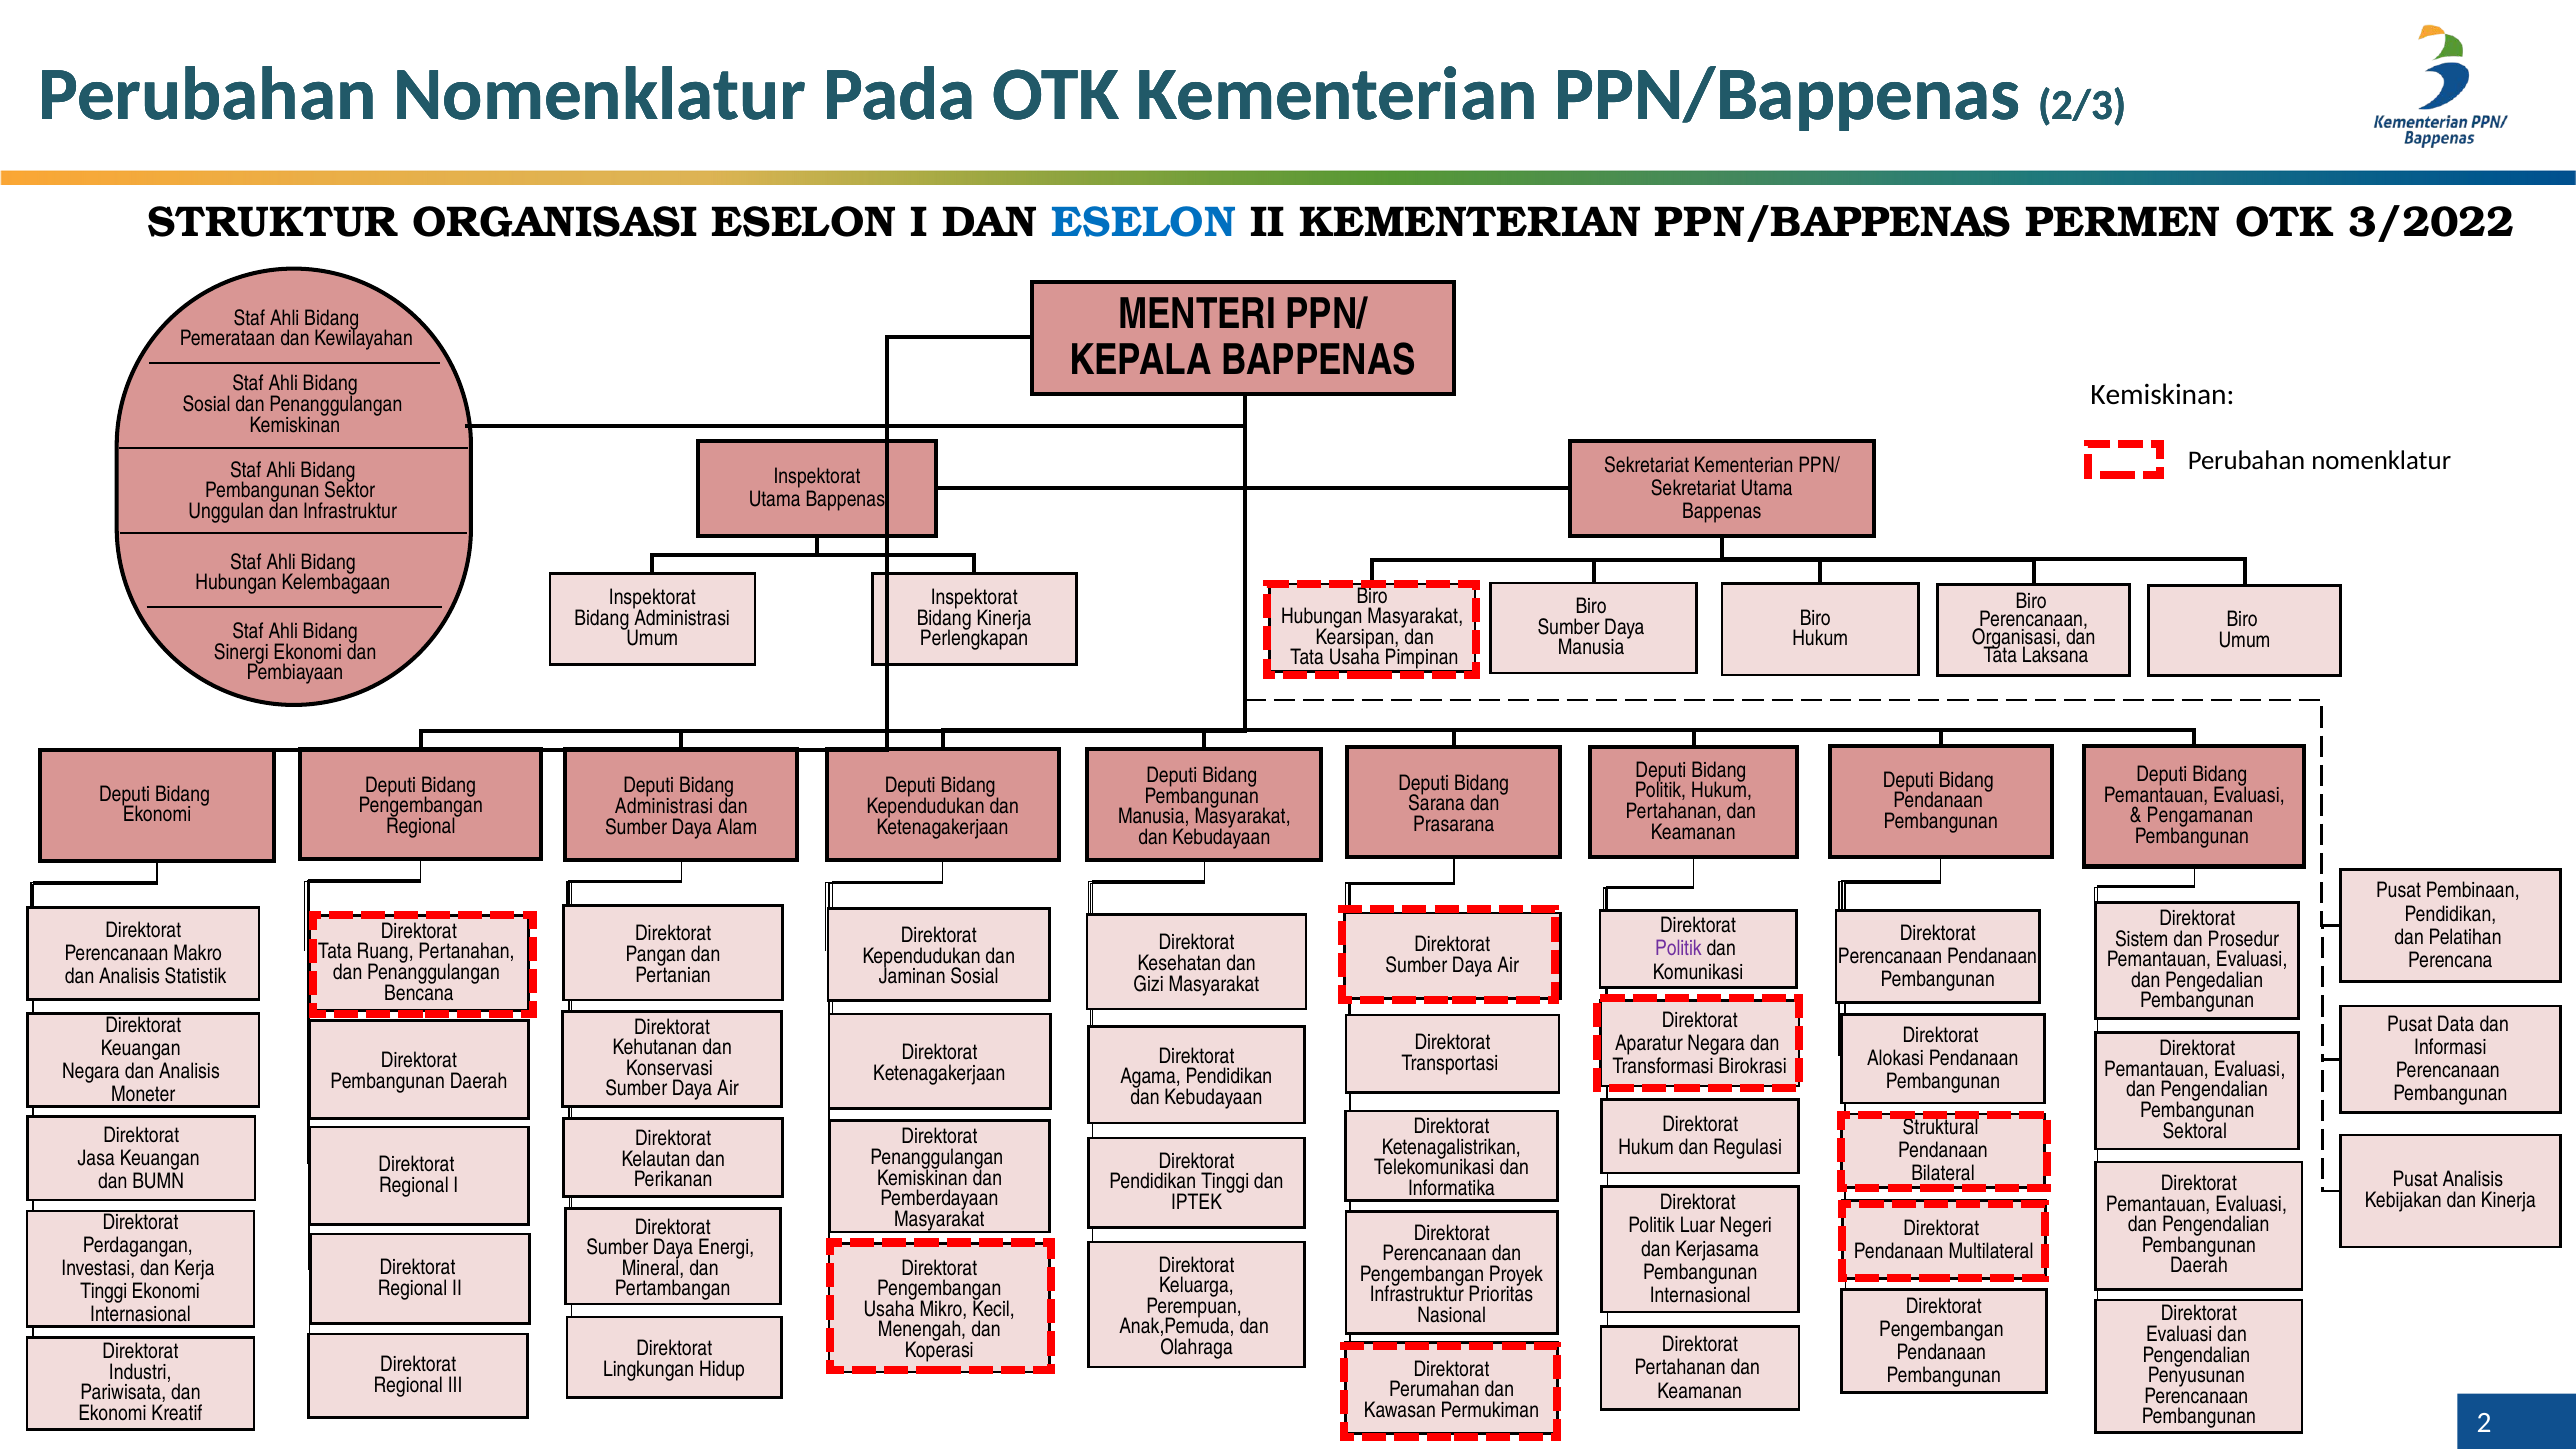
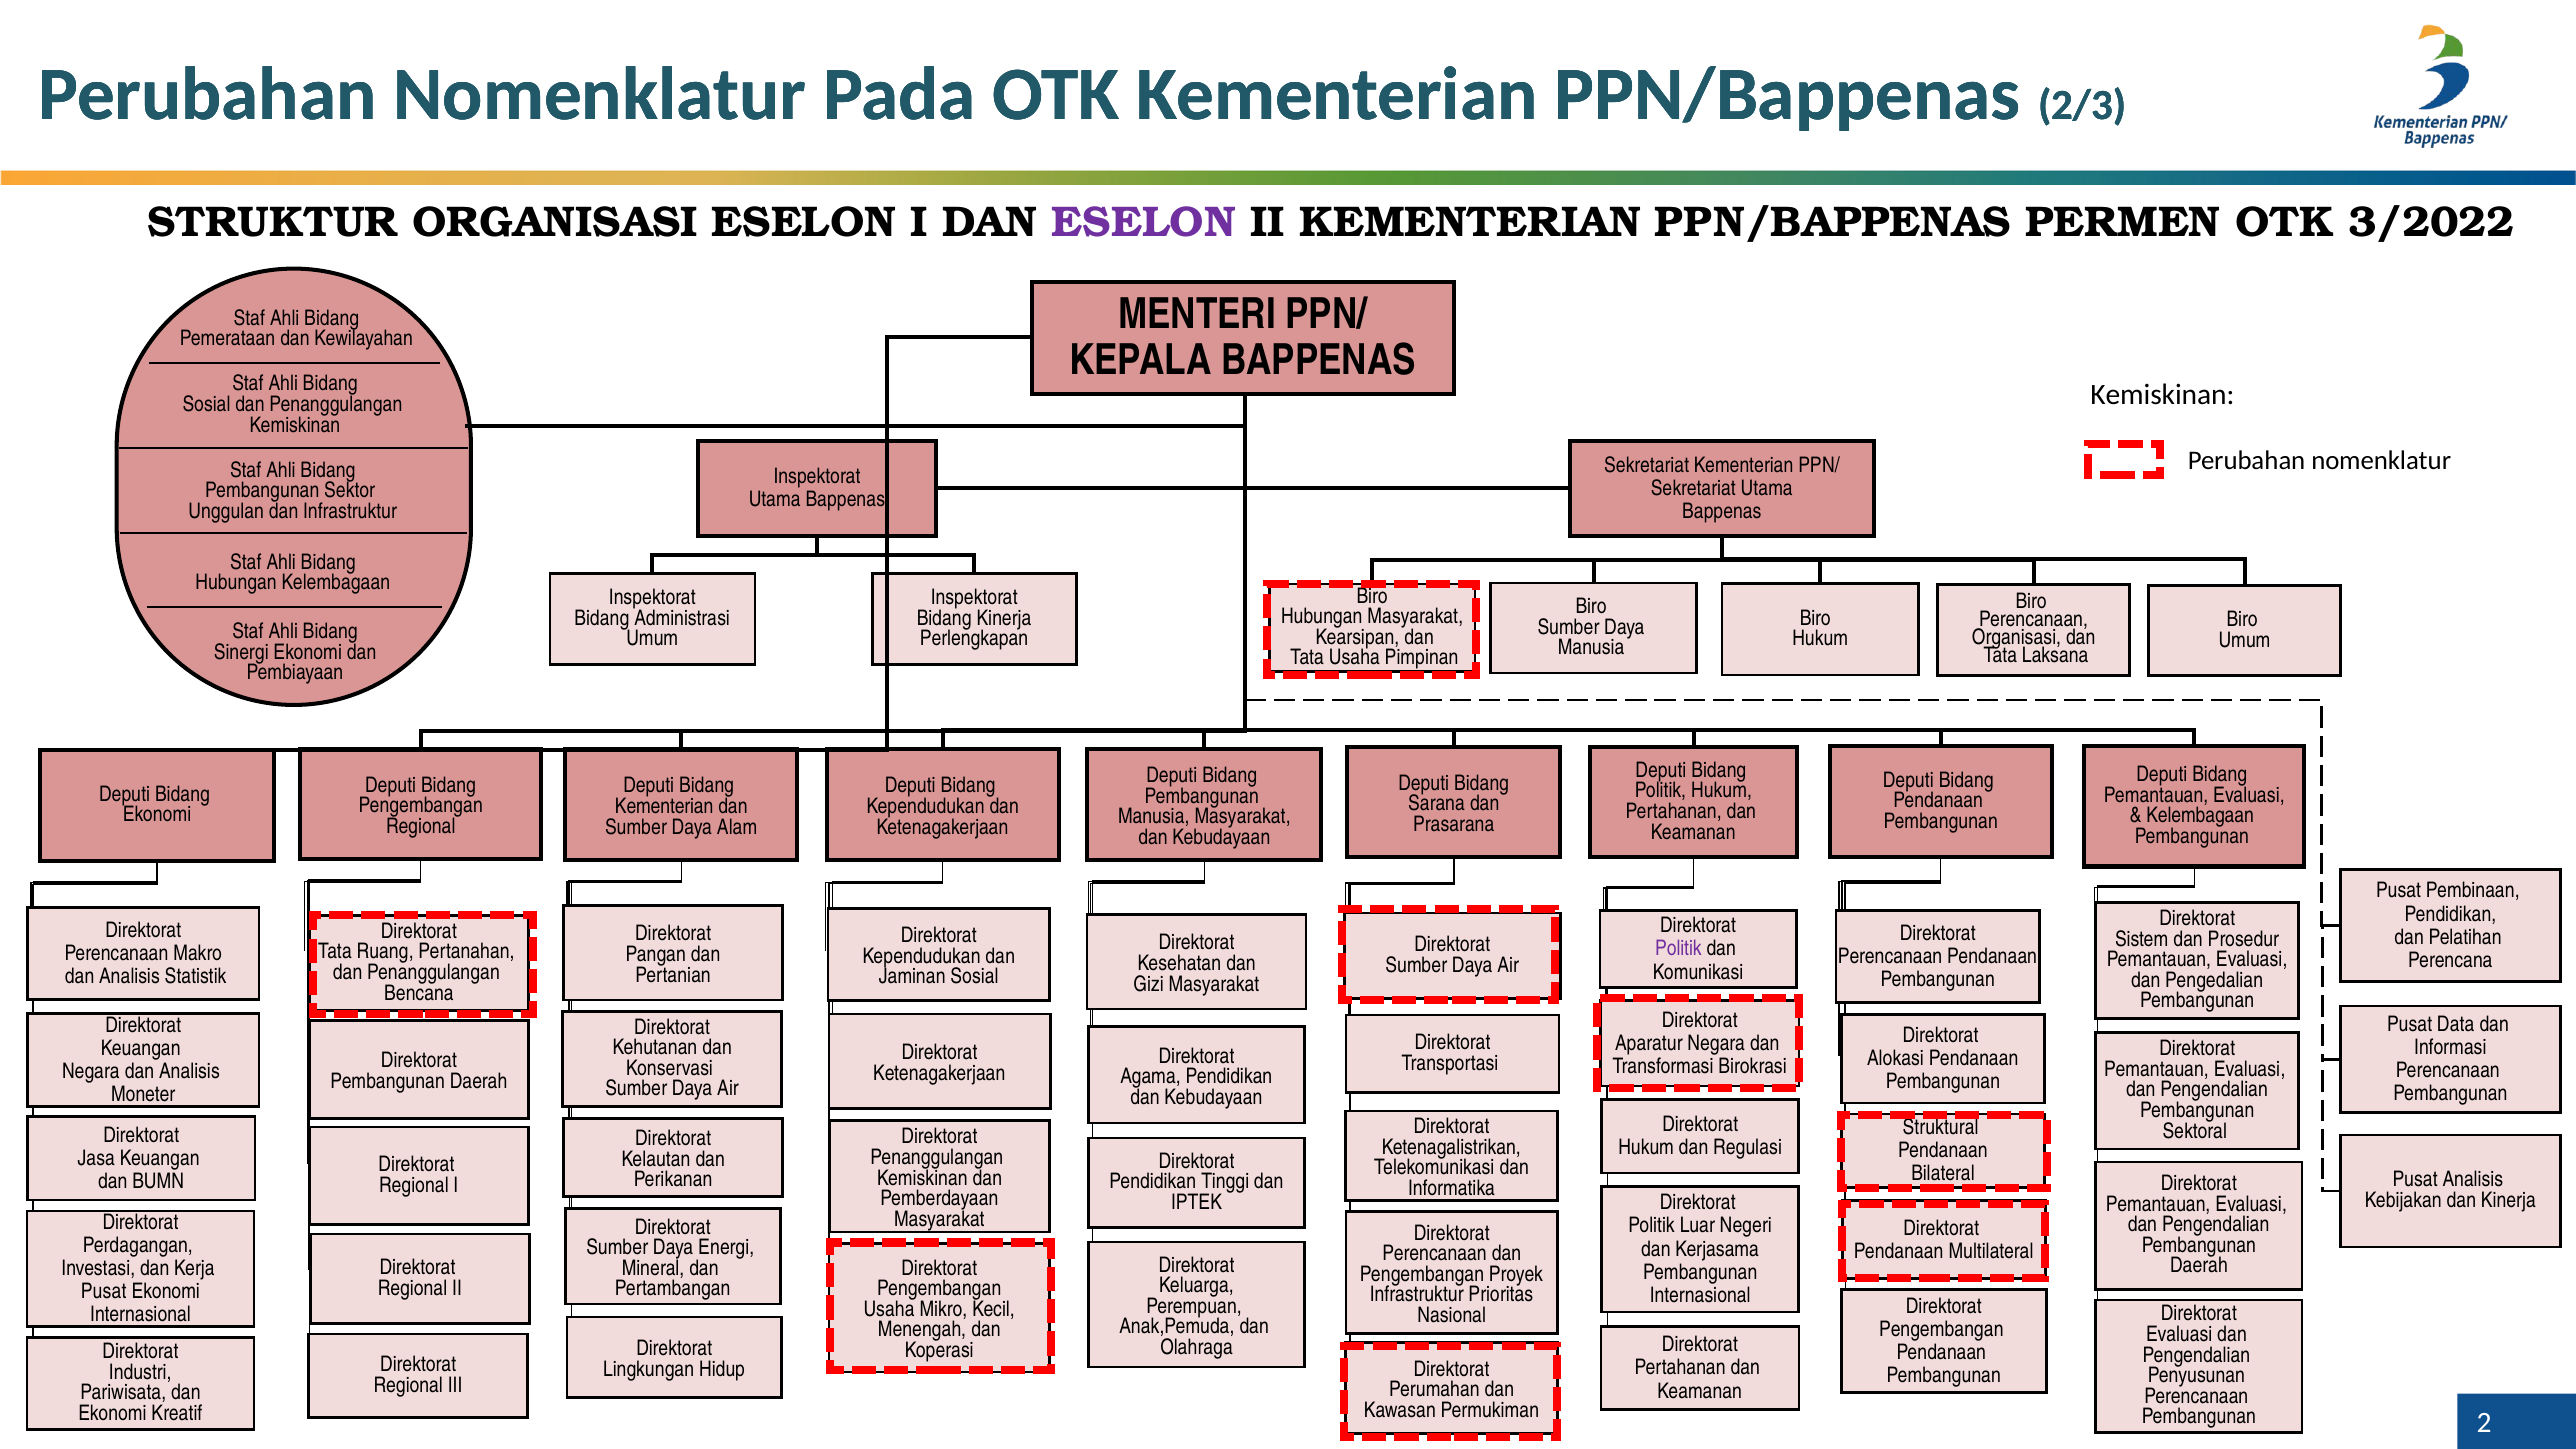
ESELON at (1144, 223) colour: blue -> purple
Administrasi at (664, 806): Administrasi -> Kementerian
Pengamanan at (2200, 816): Pengamanan -> Kelembagaan
Tinggi at (104, 1292): Tinggi -> Pusat
